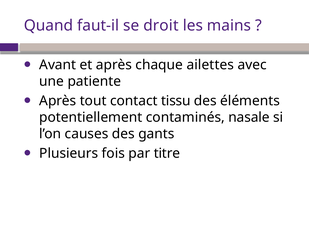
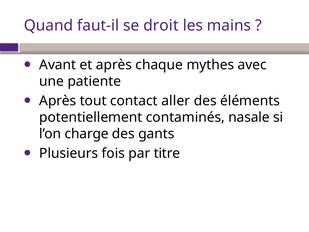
ailettes: ailettes -> mythes
tissu: tissu -> aller
causes: causes -> charge
